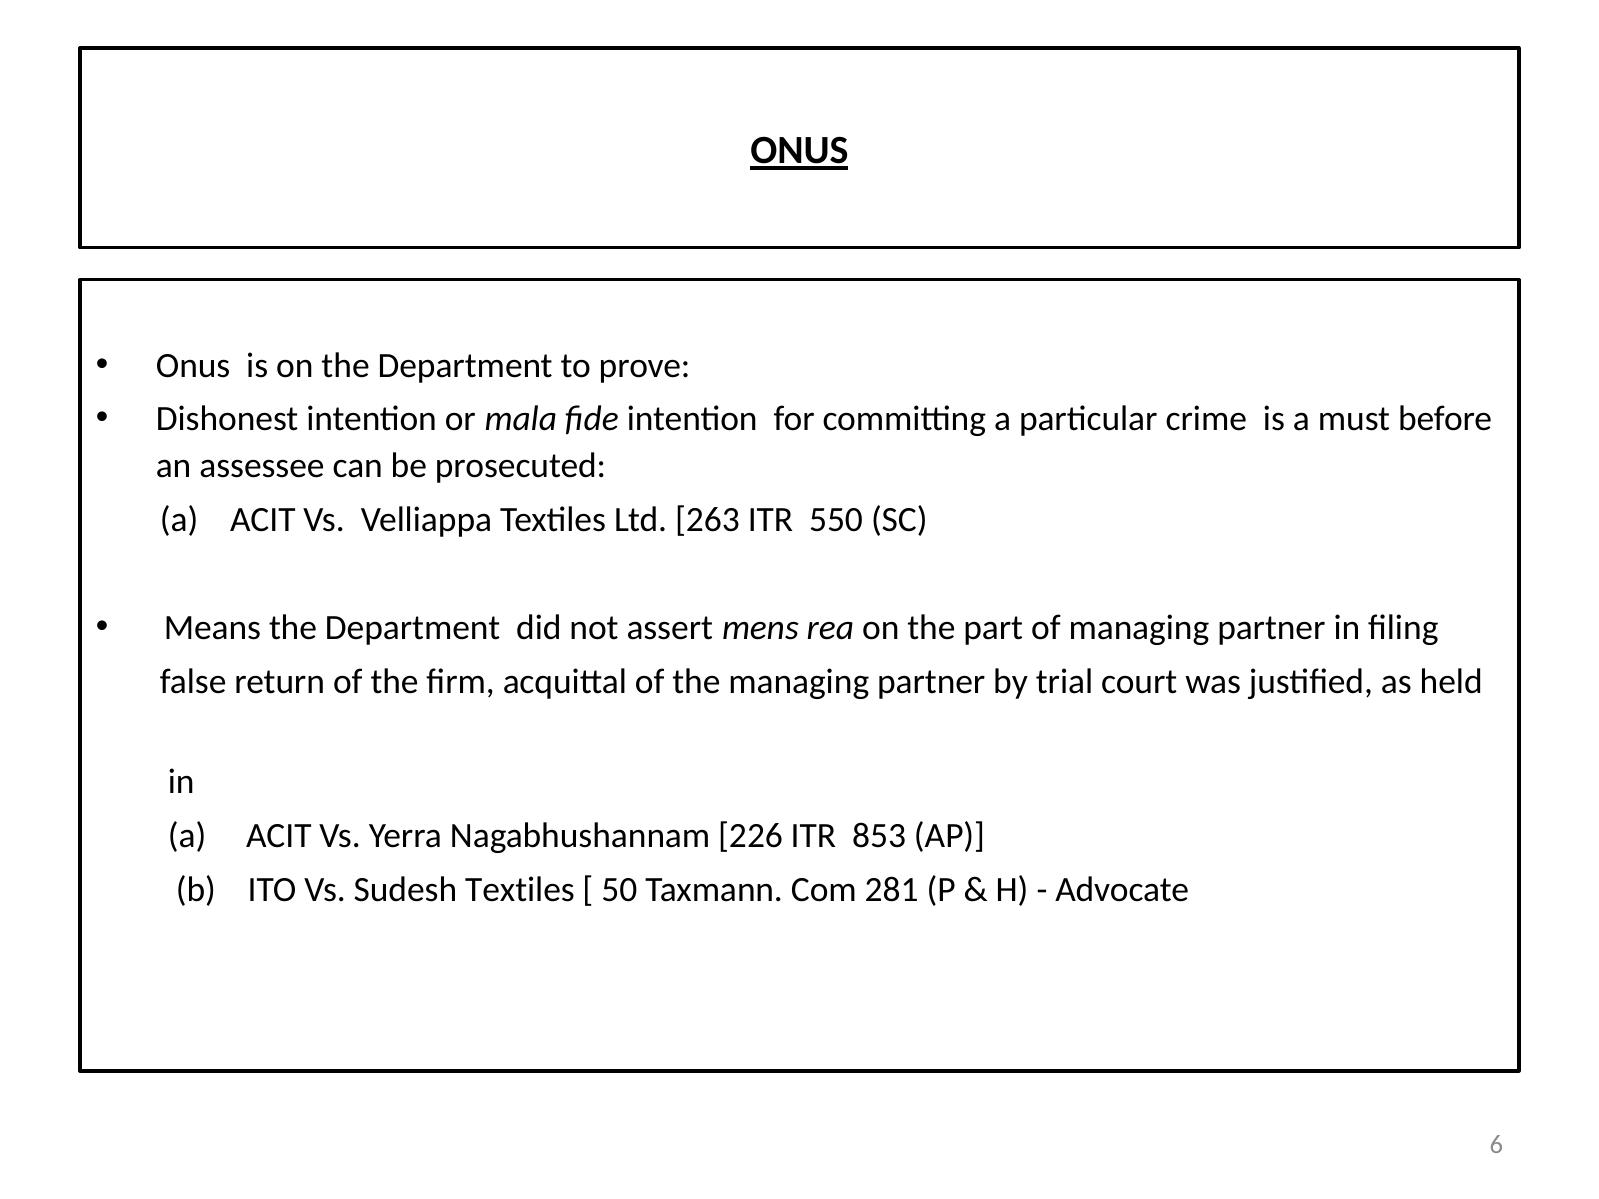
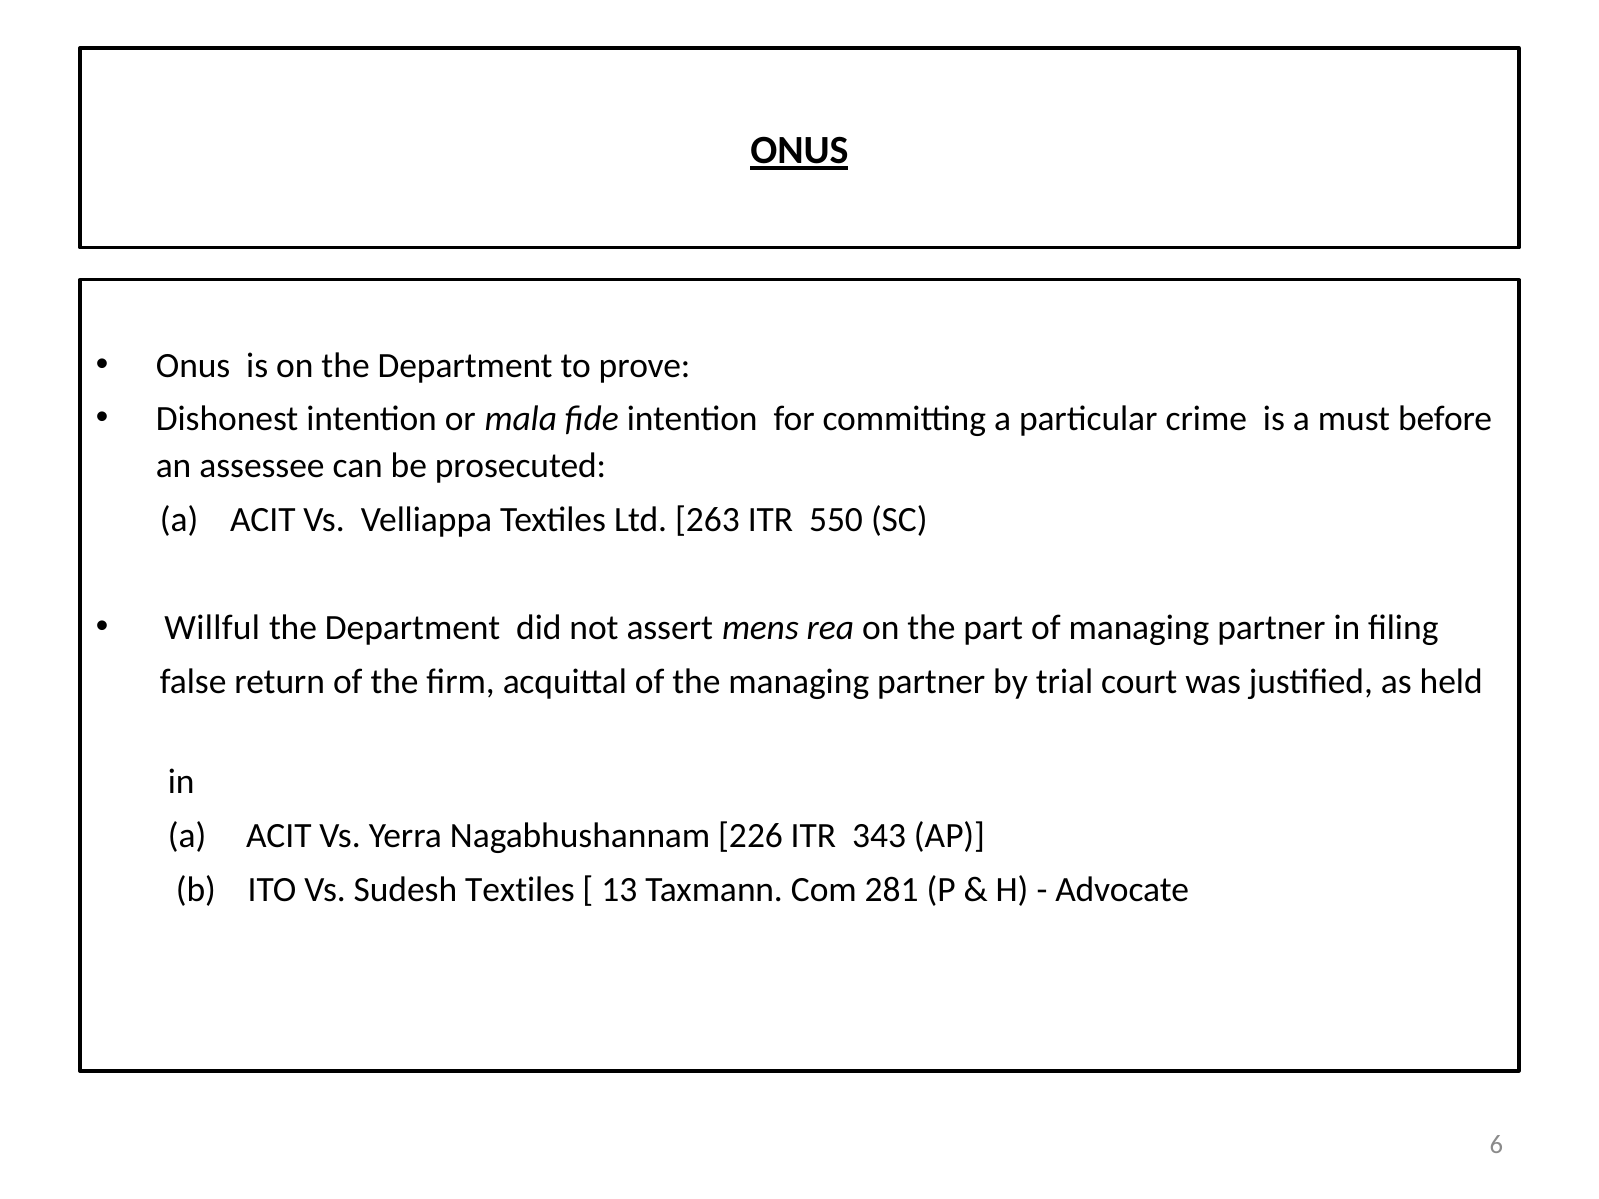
Means: Means -> Willful
853: 853 -> 343
50: 50 -> 13
